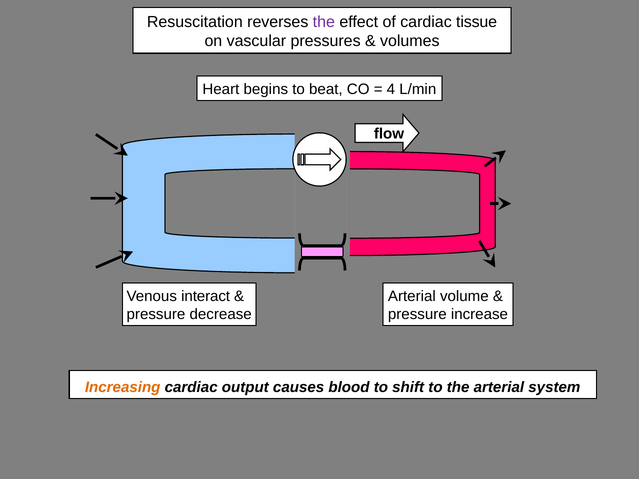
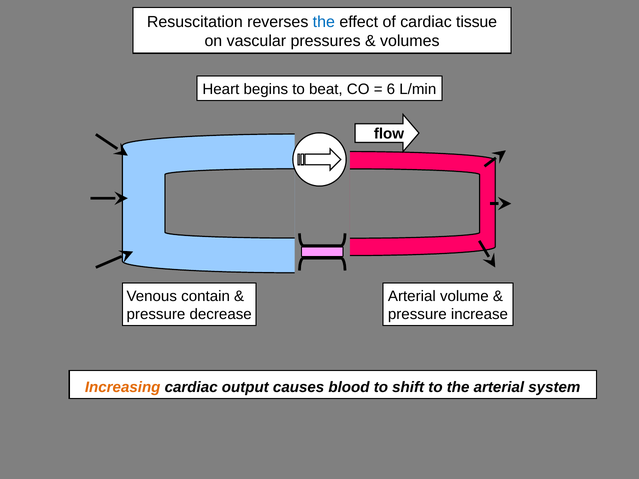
the at (324, 22) colour: purple -> blue
4: 4 -> 6
interact: interact -> contain
